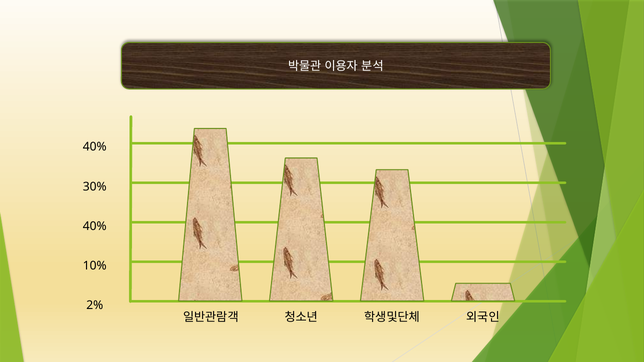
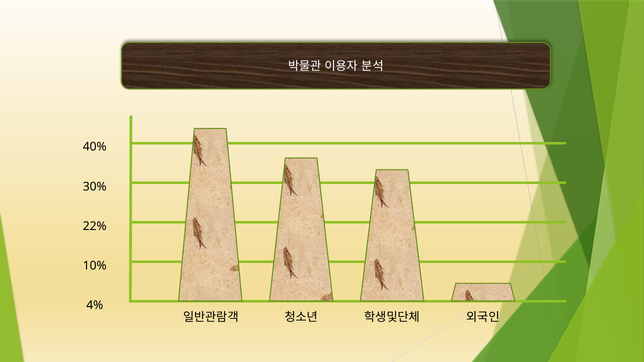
40% at (95, 226): 40% -> 22%
2%: 2% -> 4%
